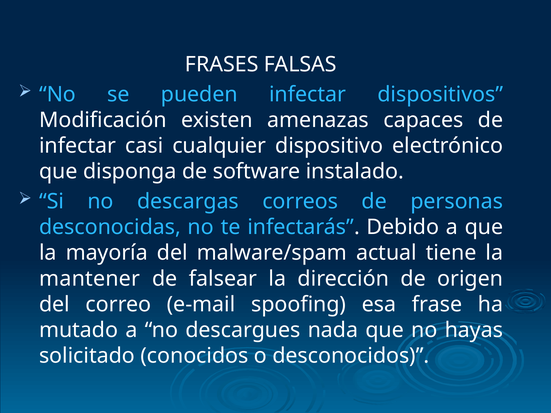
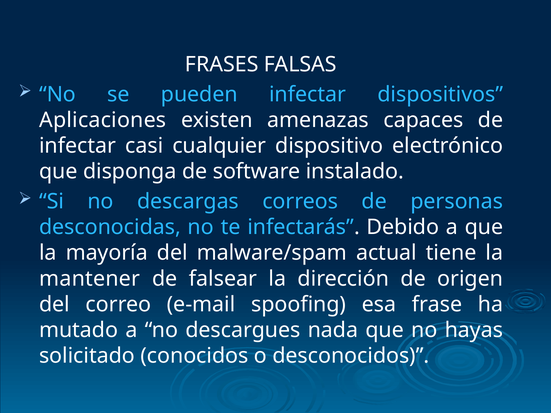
Modificación: Modificación -> Aplicaciones
